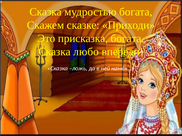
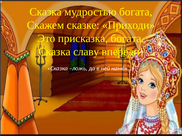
любо: любо -> славу
